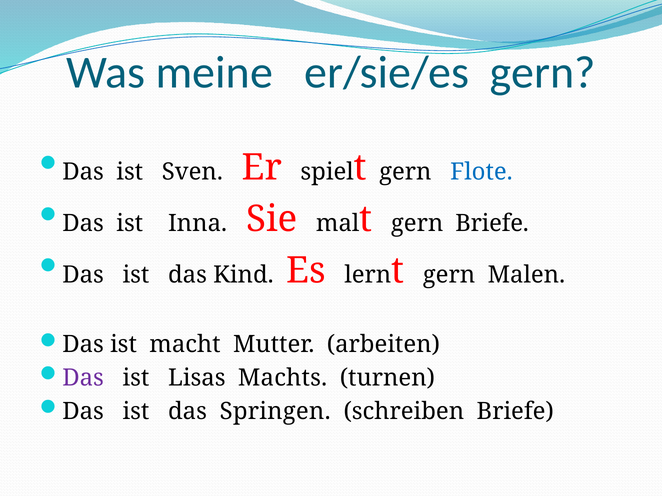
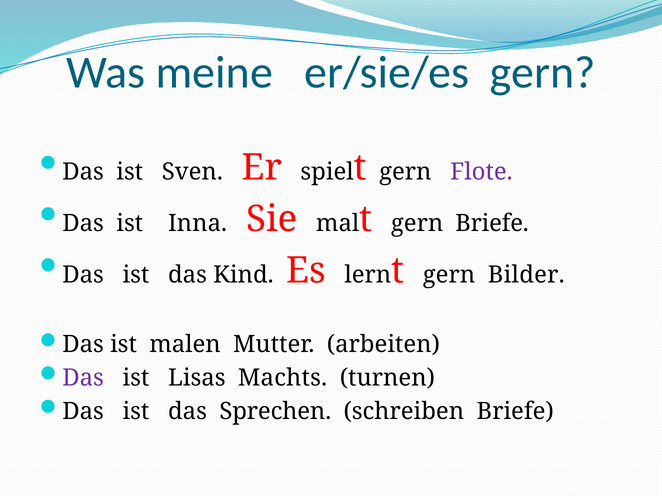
Flote colour: blue -> purple
Malen: Malen -> Bilder
macht: macht -> malen
Springen: Springen -> Sprechen
